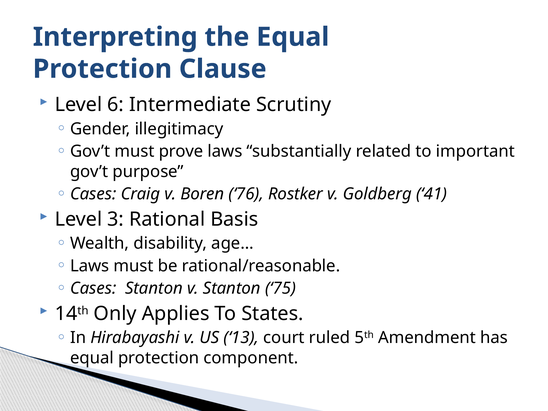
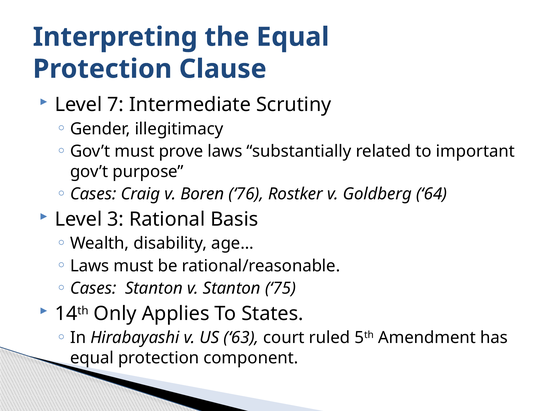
6: 6 -> 7
41: 41 -> 64
13: 13 -> 63
